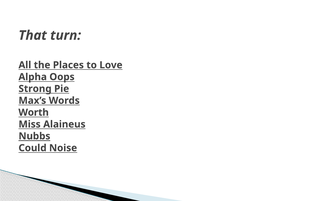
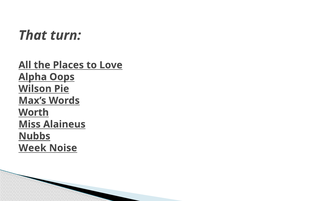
Strong: Strong -> Wilson
Could: Could -> Week
